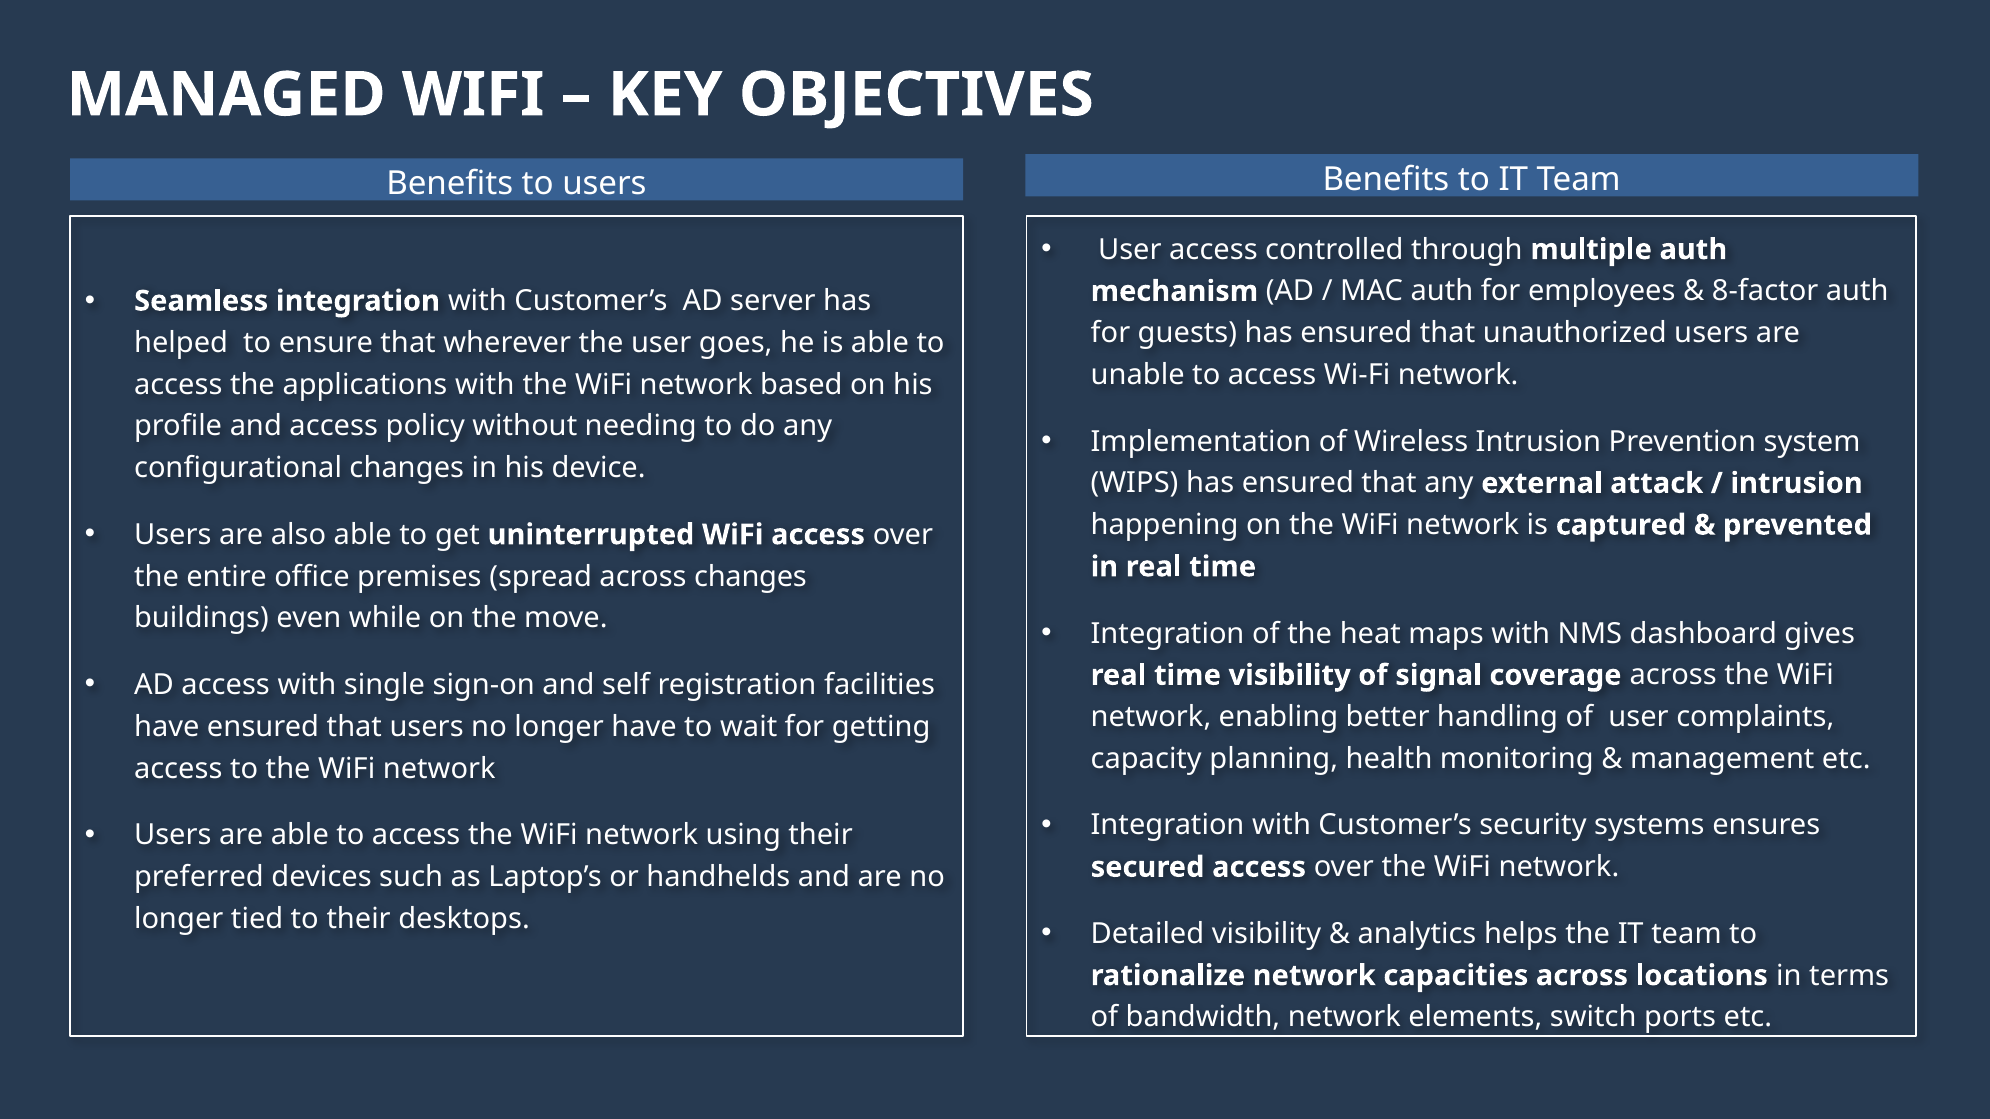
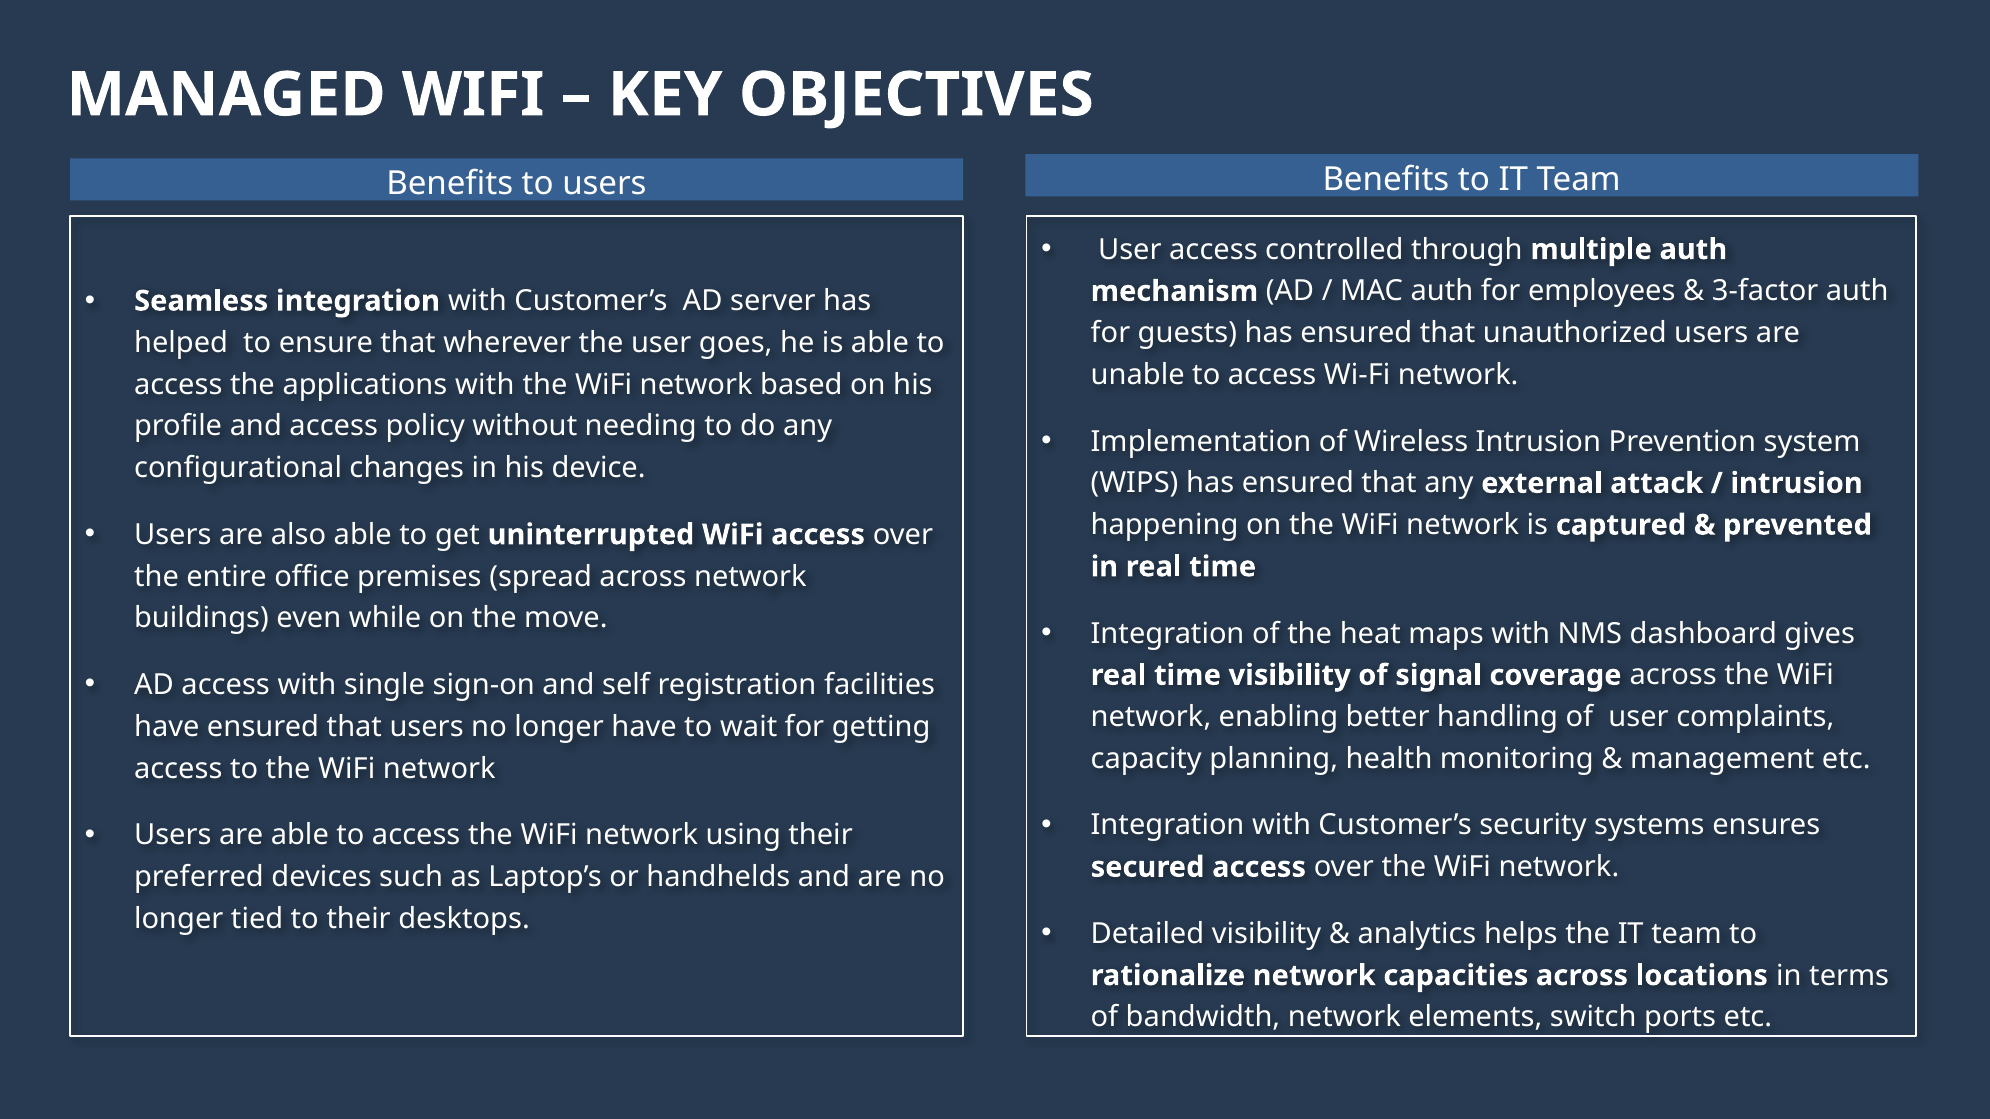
8-factor: 8-factor -> 3-factor
across changes: changes -> network
